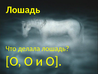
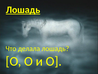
Лошадь at (23, 10) underline: none -> present
